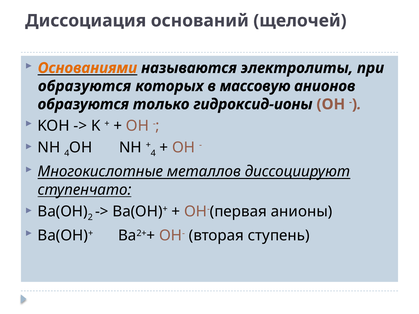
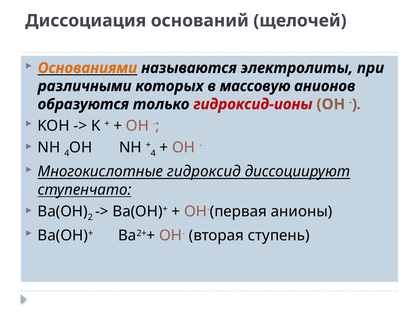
образуются at (85, 86): образуются -> различными
гидроксид-ионы colour: black -> red
металлов: металлов -> гидроксид
